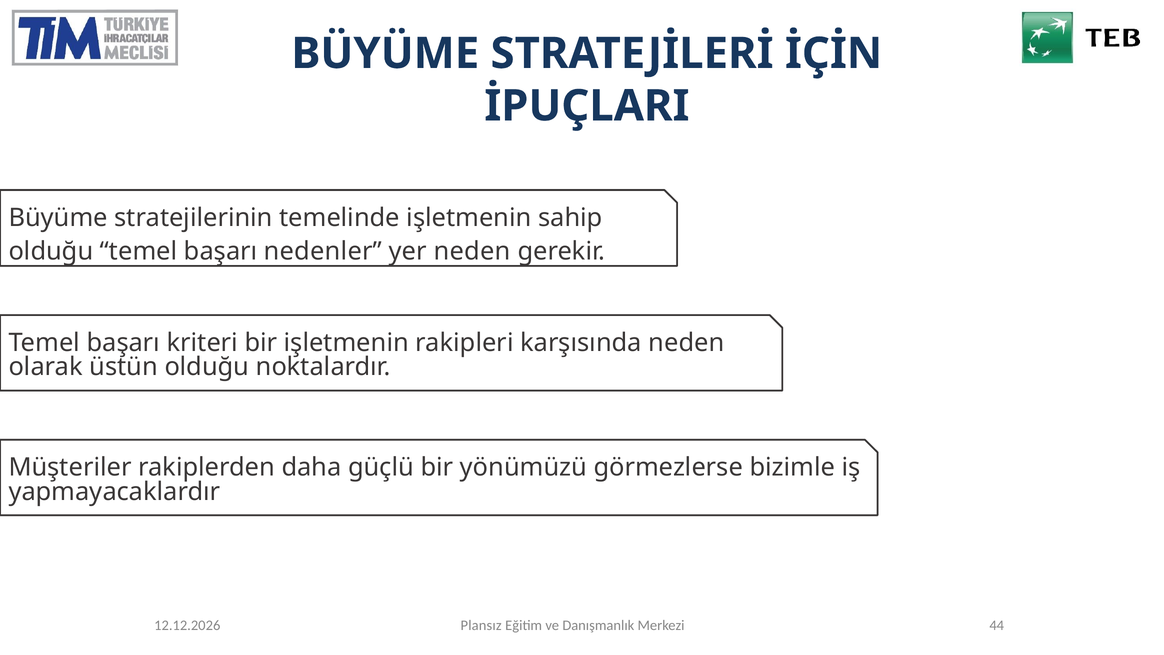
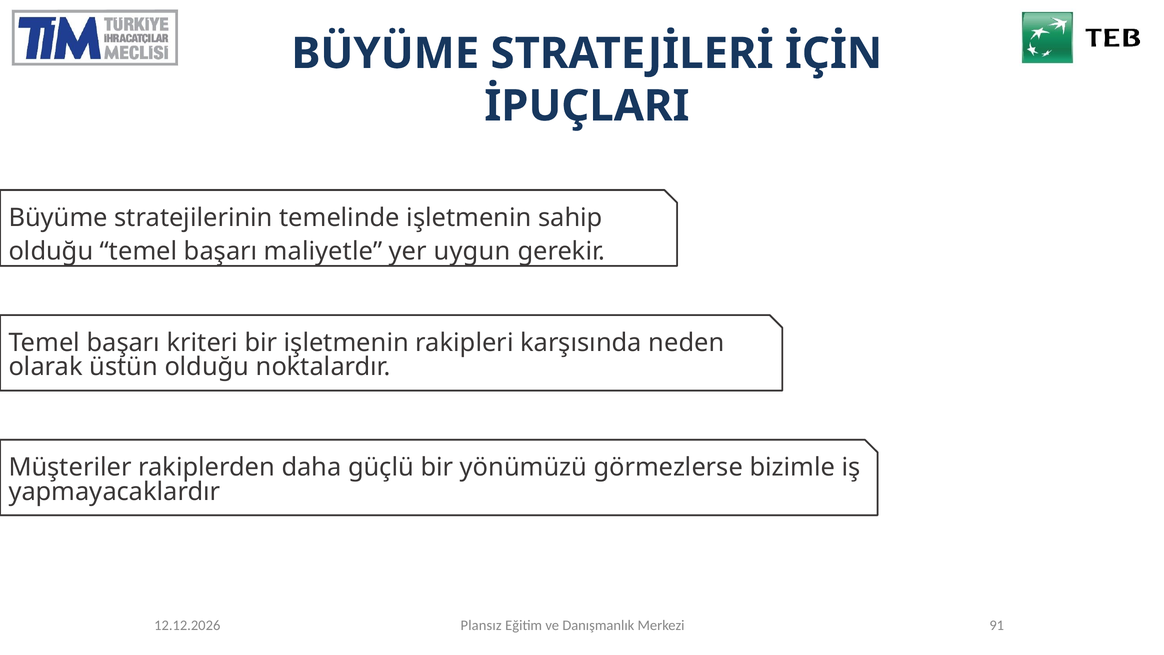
nedenler: nedenler -> maliyetle
yer neden: neden -> uygun
44: 44 -> 91
